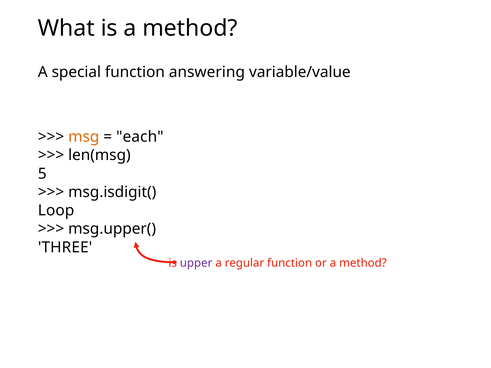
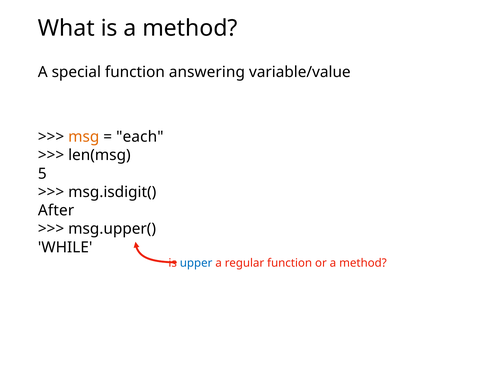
Loop: Loop -> After
THREE: THREE -> WHILE
upper colour: purple -> blue
